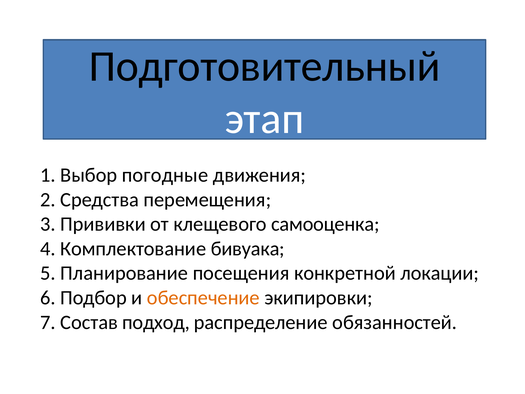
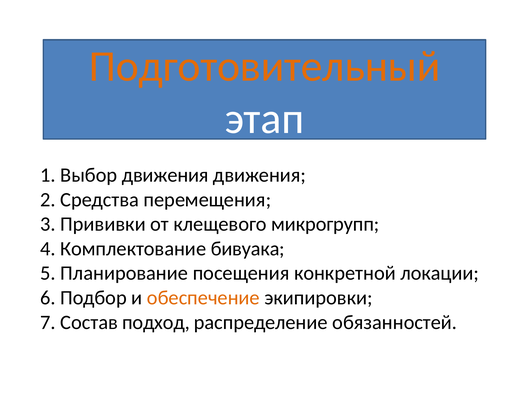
Подготовительный colour: black -> orange
Выбор погодные: погодные -> движения
самооценка: самооценка -> микрогрупп
